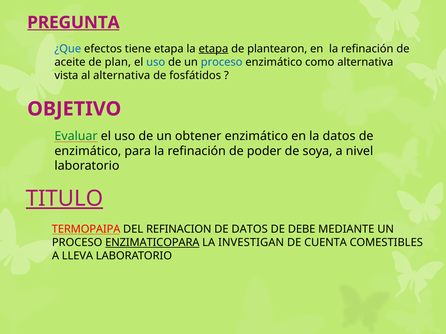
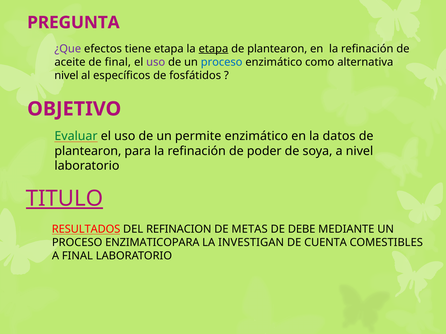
PREGUNTA underline: present -> none
¿Que colour: blue -> purple
de plan: plan -> final
uso at (156, 62) colour: blue -> purple
vista at (66, 76): vista -> nivel
al alternativa: alternativa -> específicos
obtener: obtener -> permite
enzimático at (88, 151): enzimático -> plantearon
TERMOPAIPA: TERMOPAIPA -> RESULTADOS
DE DATOS: DATOS -> METAS
ENZIMATICOPARA underline: present -> none
A LLEVA: LLEVA -> FINAL
